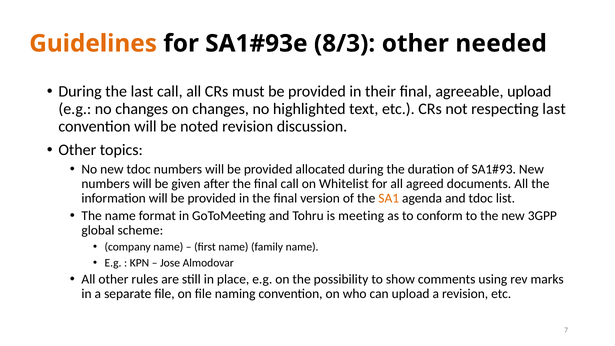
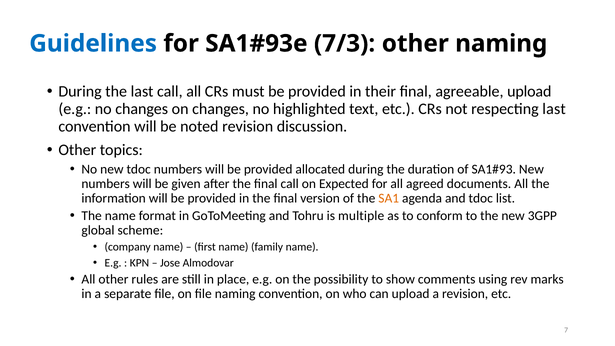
Guidelines colour: orange -> blue
8/3: 8/3 -> 7/3
other needed: needed -> naming
Whitelist: Whitelist -> Expected
meeting: meeting -> multiple
